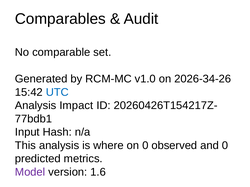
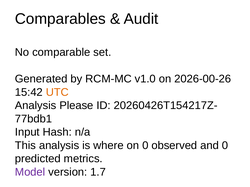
2026-34-26: 2026-34-26 -> 2026-00-26
UTC colour: blue -> orange
Impact: Impact -> Please
1.6: 1.6 -> 1.7
